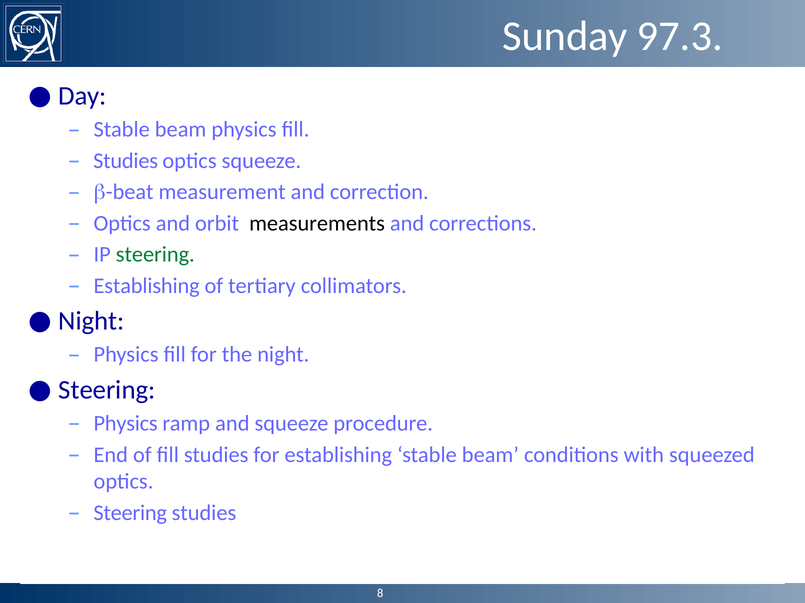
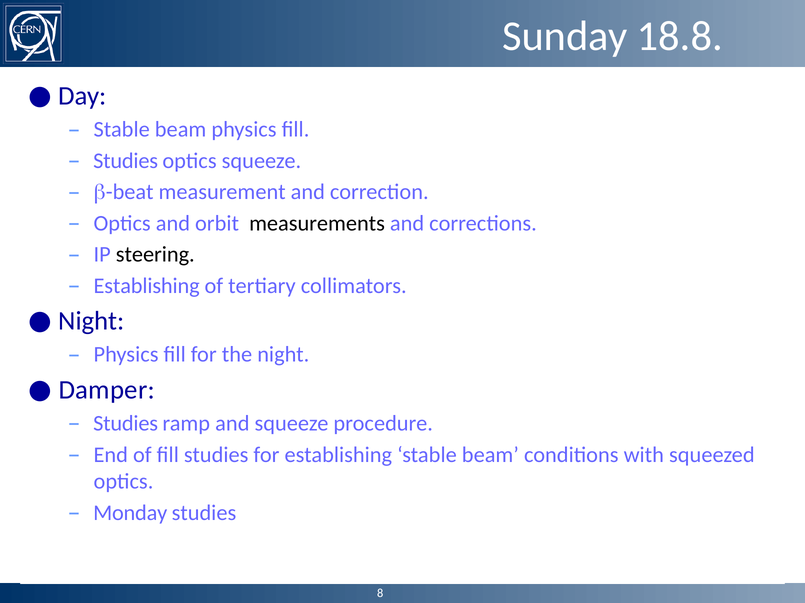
97.3: 97.3 -> 18.8
steering at (155, 255) colour: green -> black
Steering at (107, 390): Steering -> Damper
Physics at (126, 424): Physics -> Studies
Steering at (130, 513): Steering -> Monday
